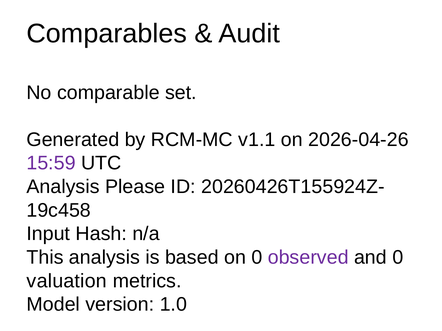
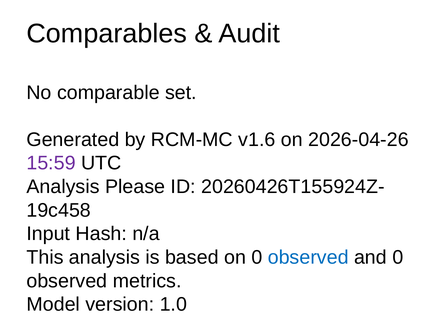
v1.1: v1.1 -> v1.6
observed at (308, 258) colour: purple -> blue
valuation at (67, 281): valuation -> observed
